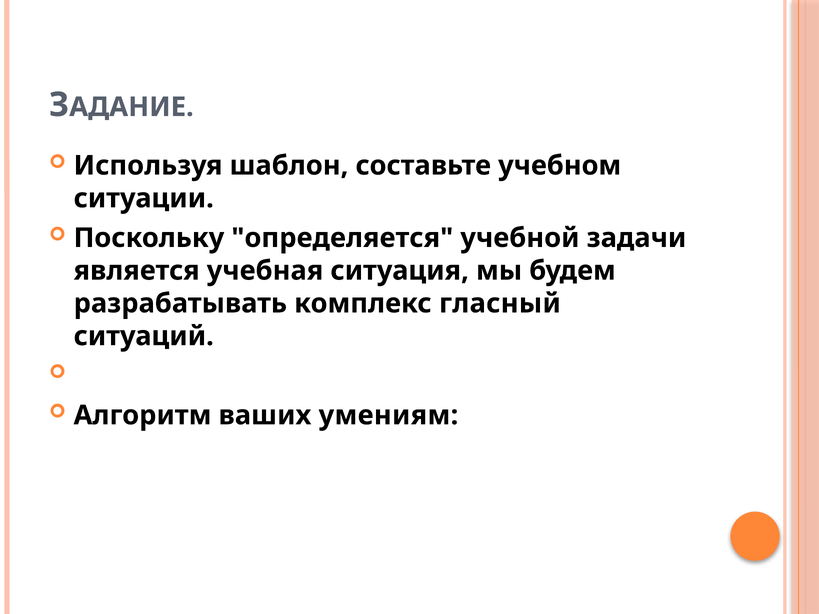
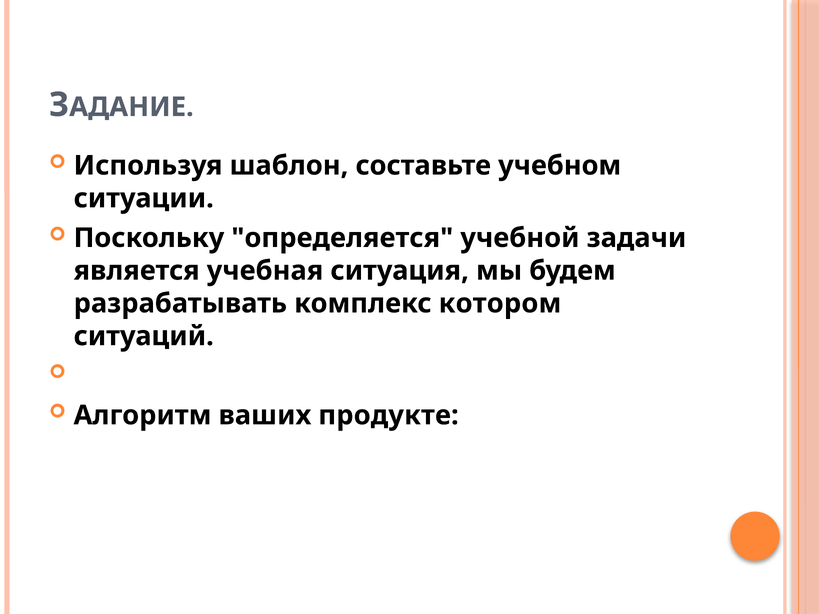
гласный: гласный -> котором
умениям: умениям -> продукте
